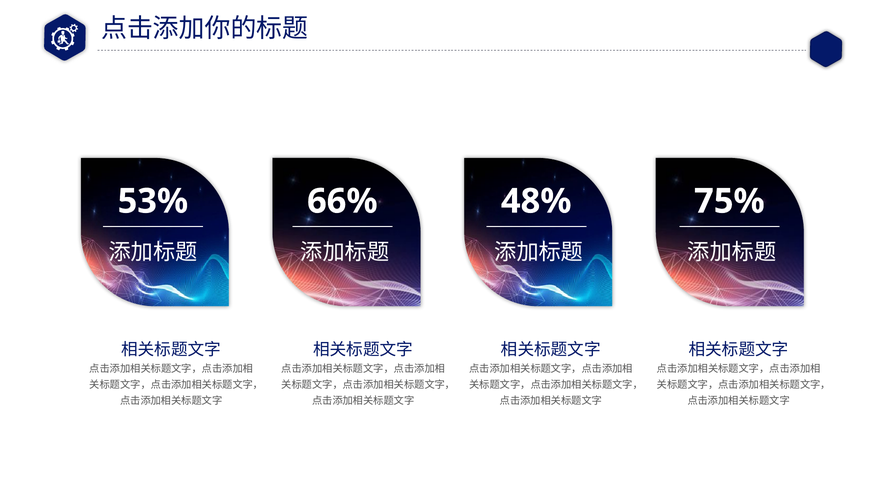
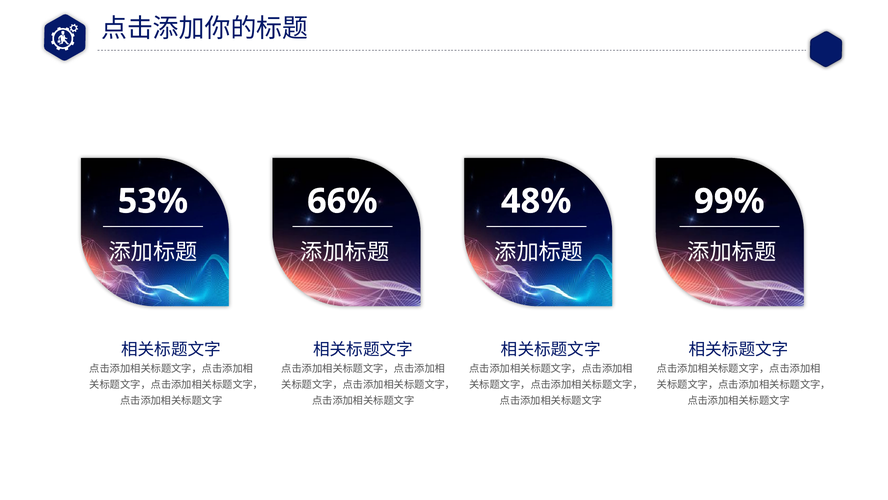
75%: 75% -> 99%
